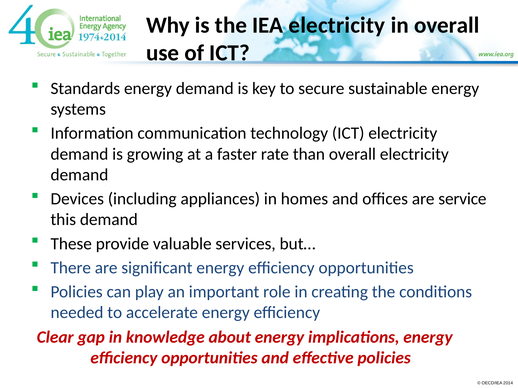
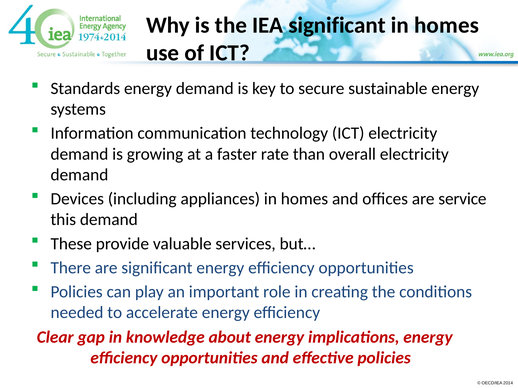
IEA electricity: electricity -> significant
overall at (447, 25): overall -> homes
